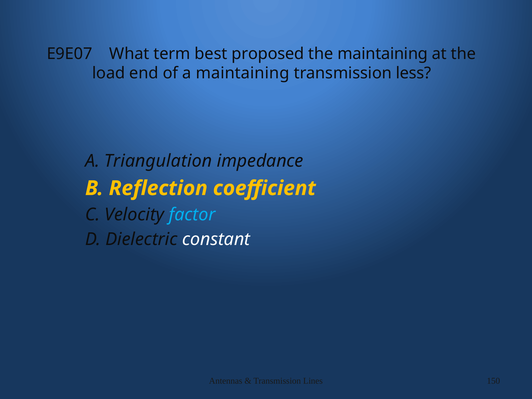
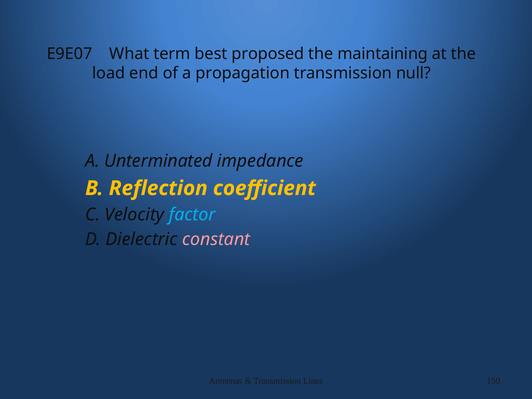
a maintaining: maintaining -> propagation
less: less -> null
Triangulation: Triangulation -> Unterminated
constant colour: white -> pink
